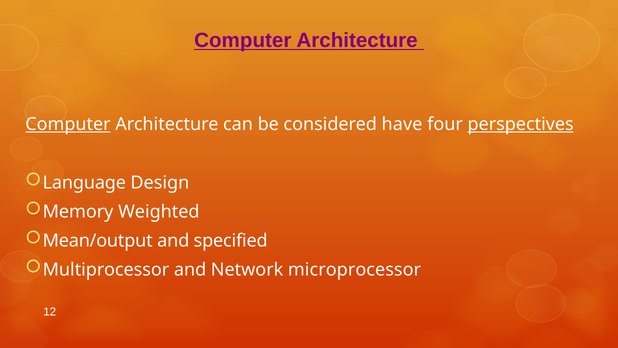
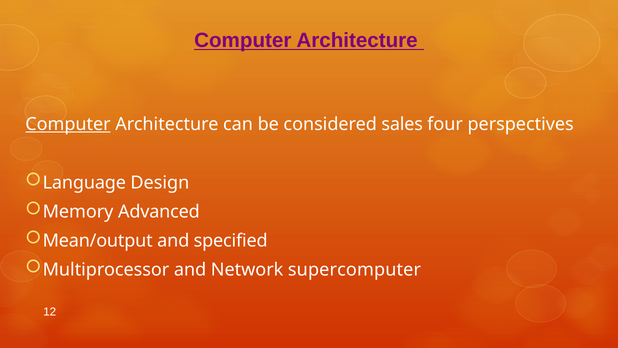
have: have -> sales
perspectives underline: present -> none
Weighted: Weighted -> Advanced
microprocessor: microprocessor -> supercomputer
